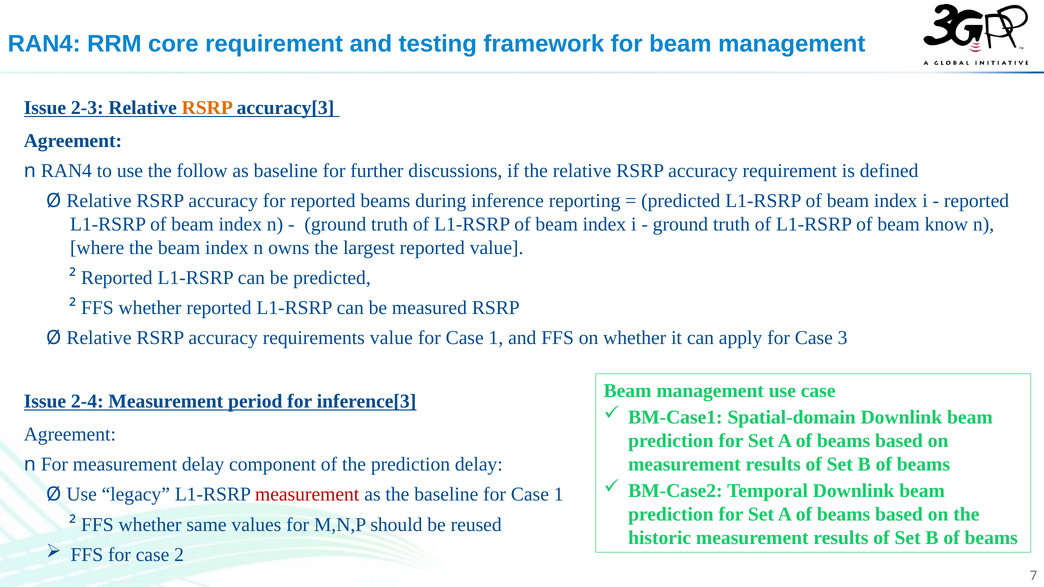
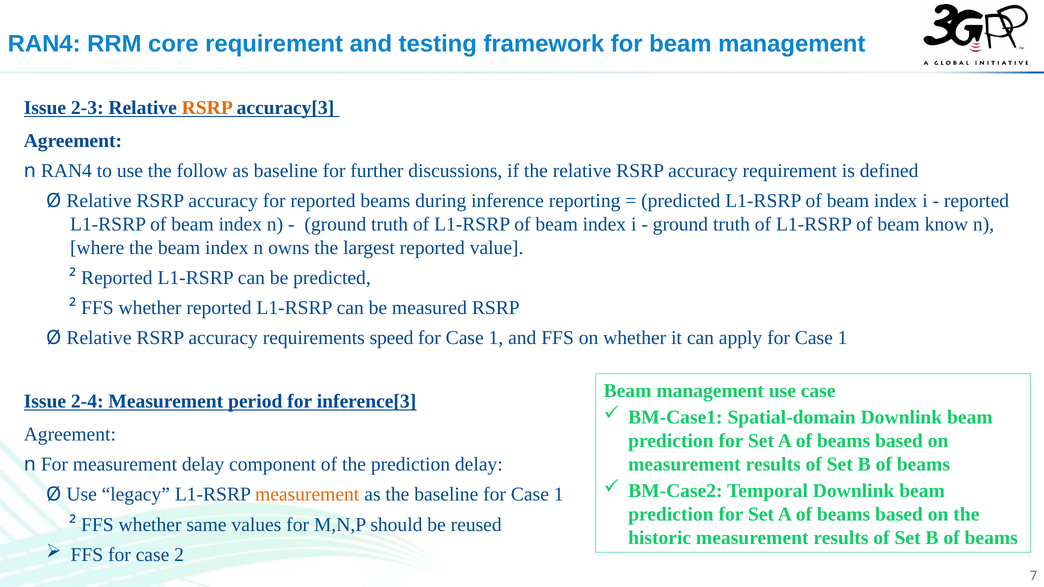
requirements value: value -> speed
apply for Case 3: 3 -> 1
measurement at (307, 495) colour: red -> orange
